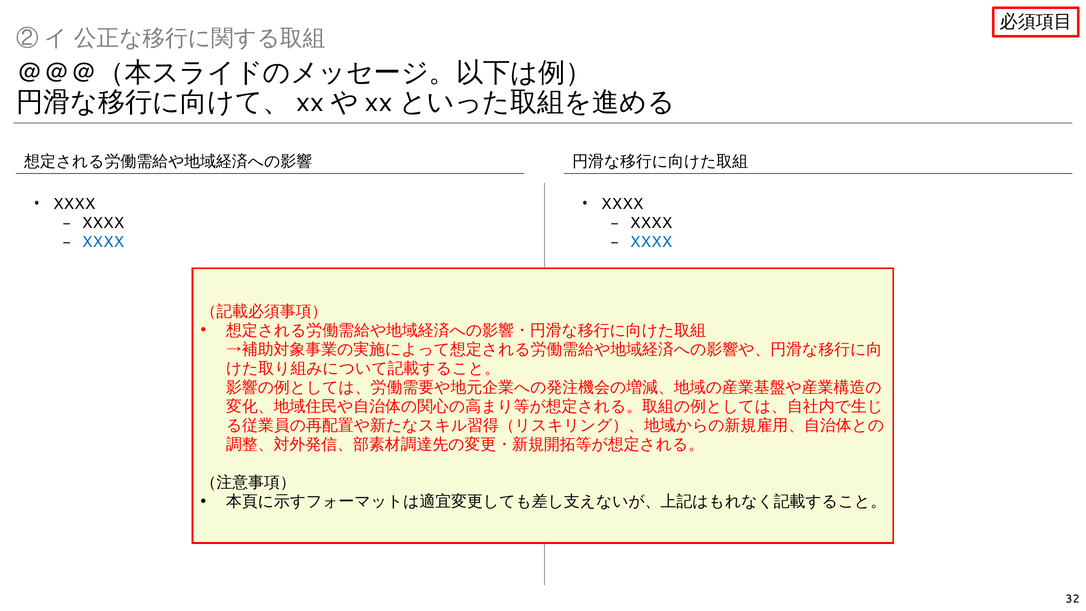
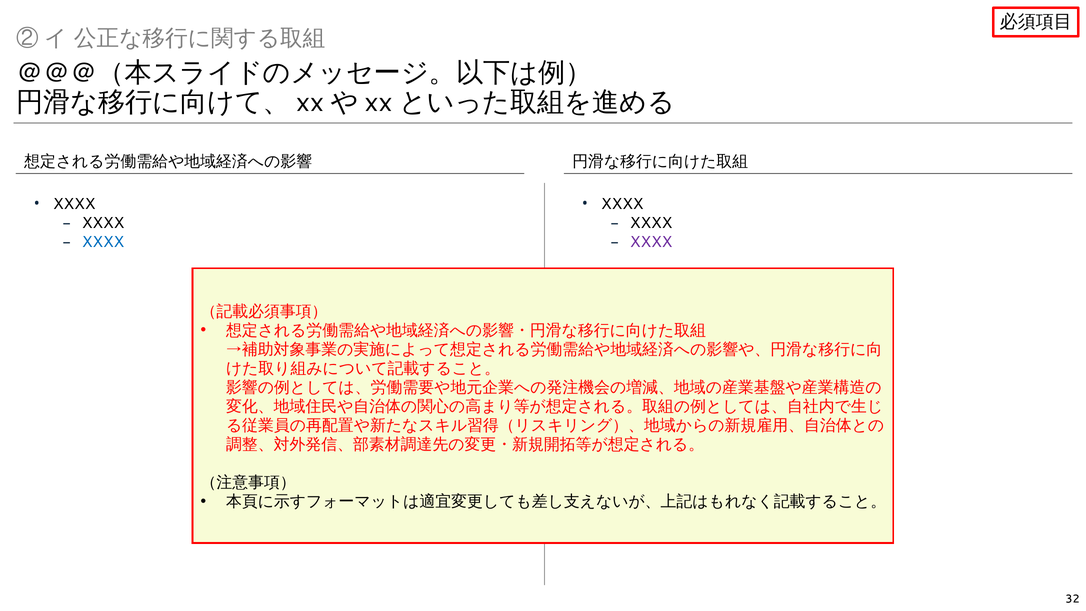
XXXX at (651, 242) colour: blue -> purple
